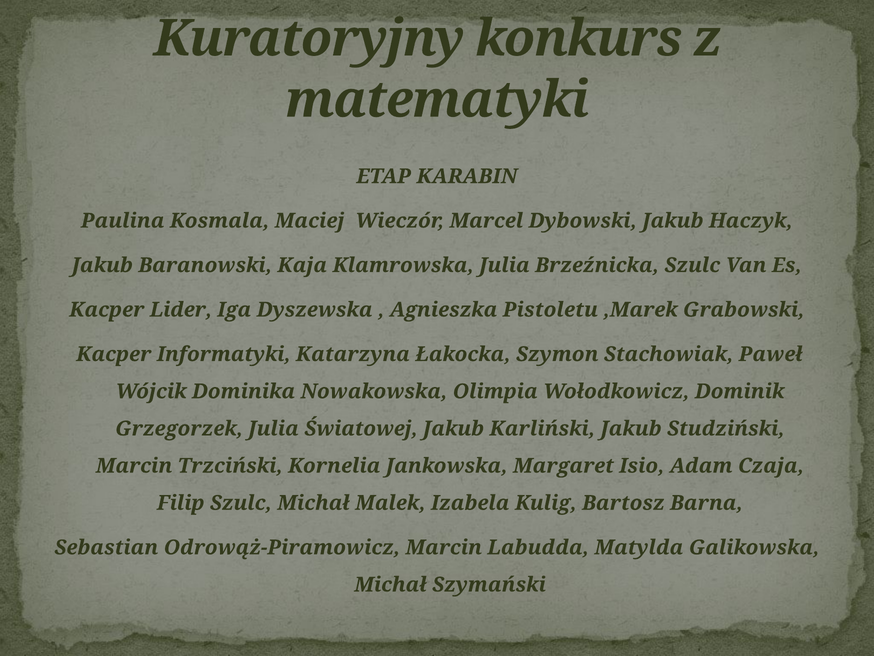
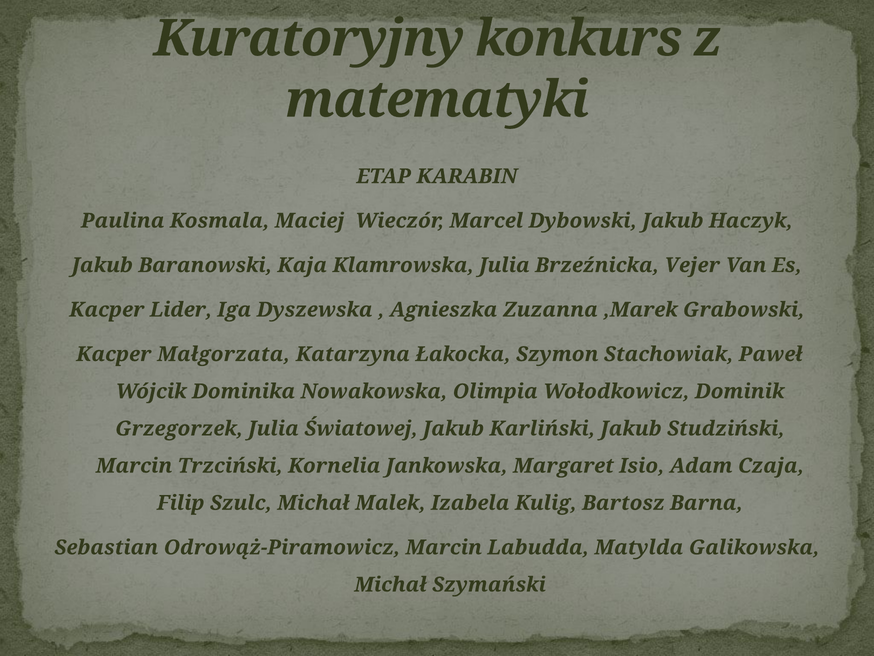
Brzeźnicka Szulc: Szulc -> Vejer
Pistoletu: Pistoletu -> Zuzanna
Informatyki: Informatyki -> Małgorzata
